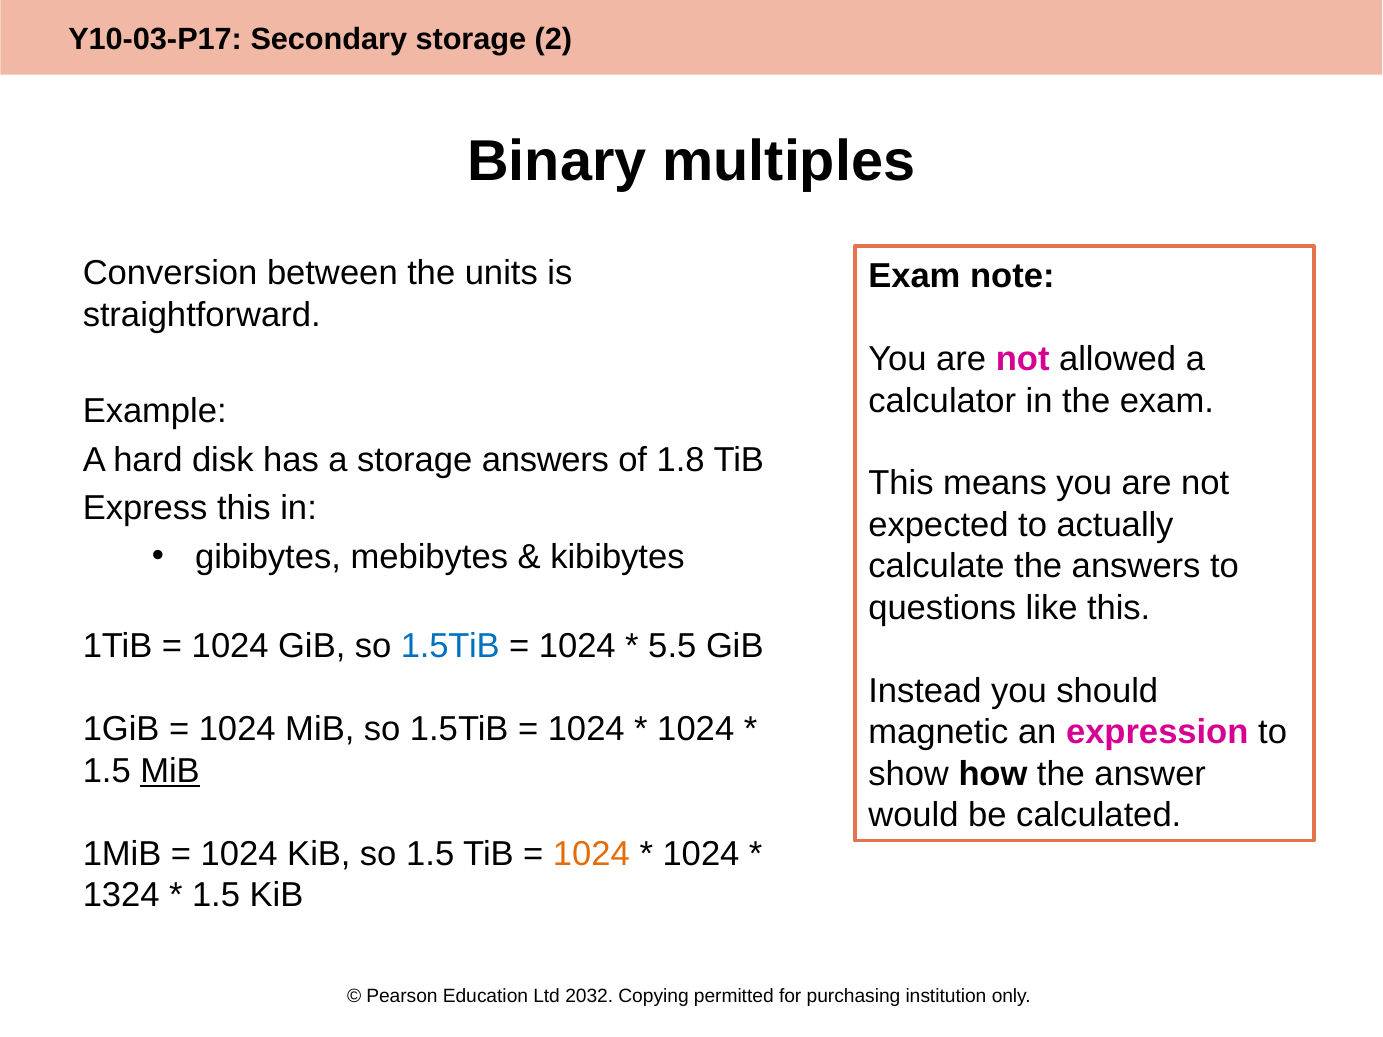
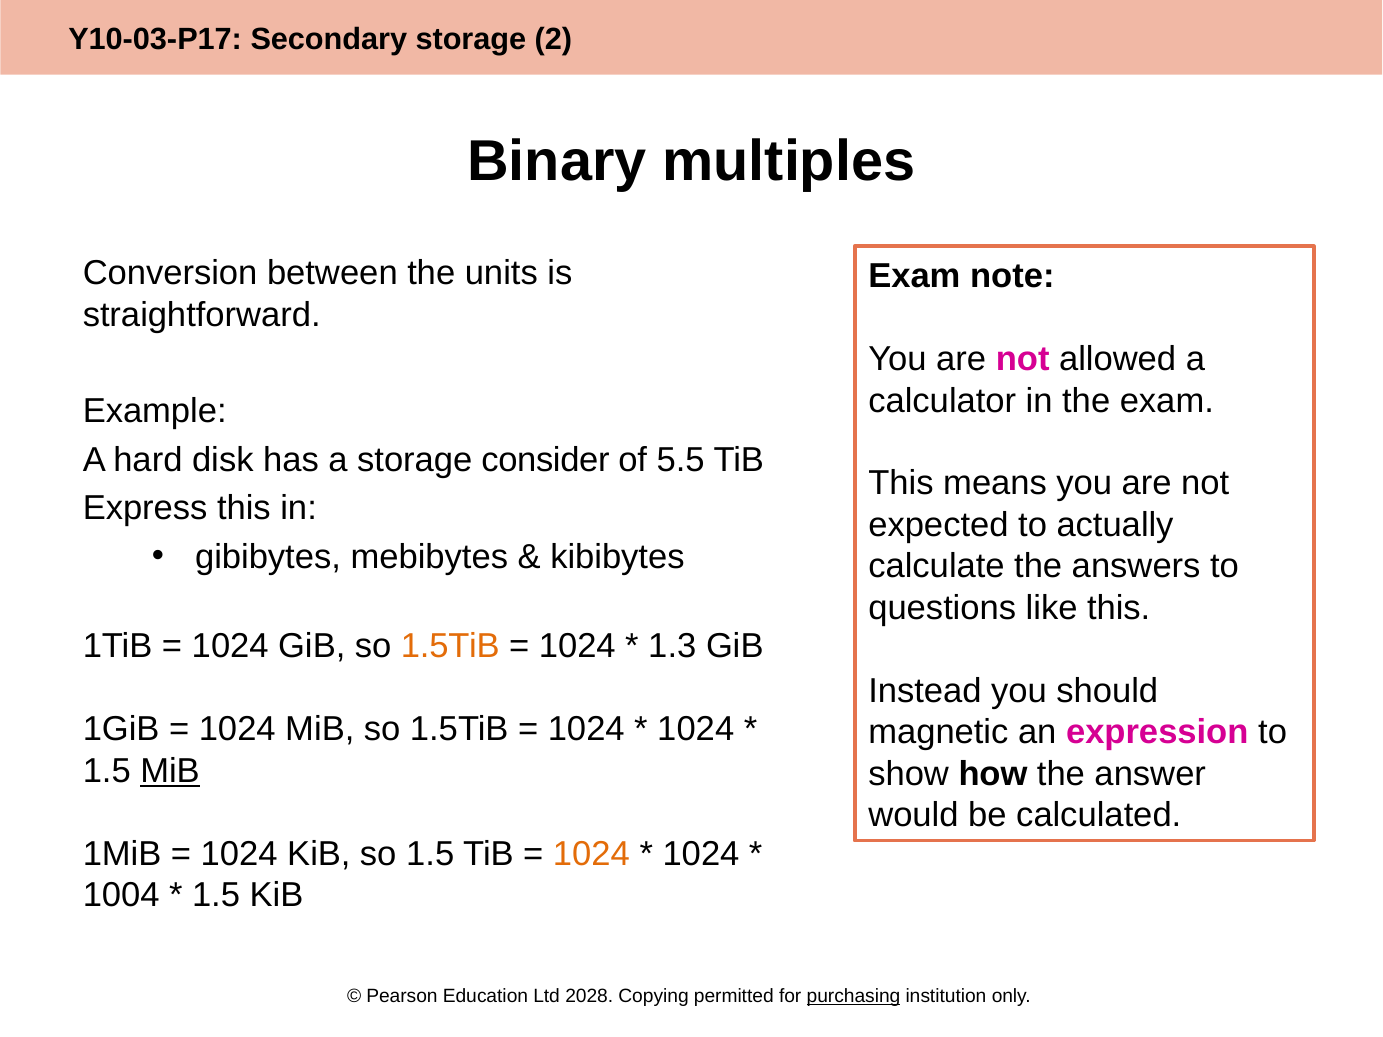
storage answers: answers -> consider
1.8: 1.8 -> 5.5
1.5TiB at (450, 647) colour: blue -> orange
5.5: 5.5 -> 1.3
1324: 1324 -> 1004
2032: 2032 -> 2028
purchasing underline: none -> present
